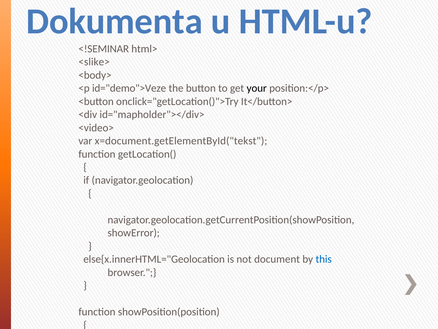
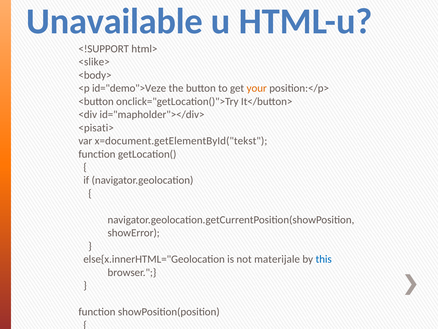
Dokumenta at (114, 21): Dokumenta -> Unavailable
<!SEMINAR: <!SEMINAR -> <!SUPPORT
your colour: black -> orange
<video>: <video> -> <pisati>
document: document -> materijale
